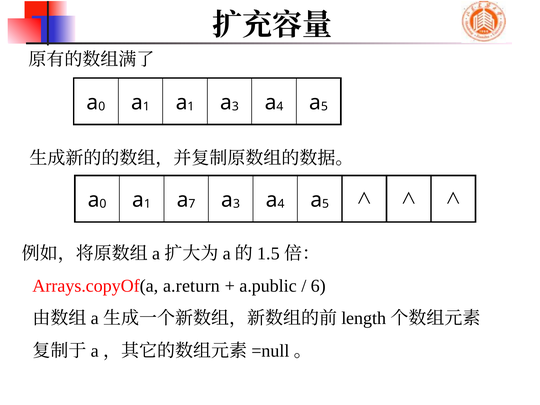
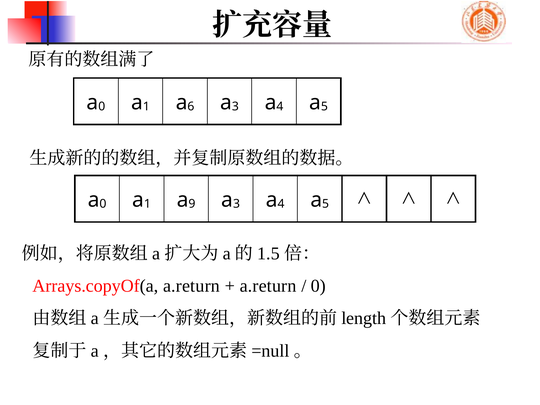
1 at (191, 106): 1 -> 6
7: 7 -> 9
a.public at (268, 286): a.public -> a.return
6 at (318, 286): 6 -> 0
